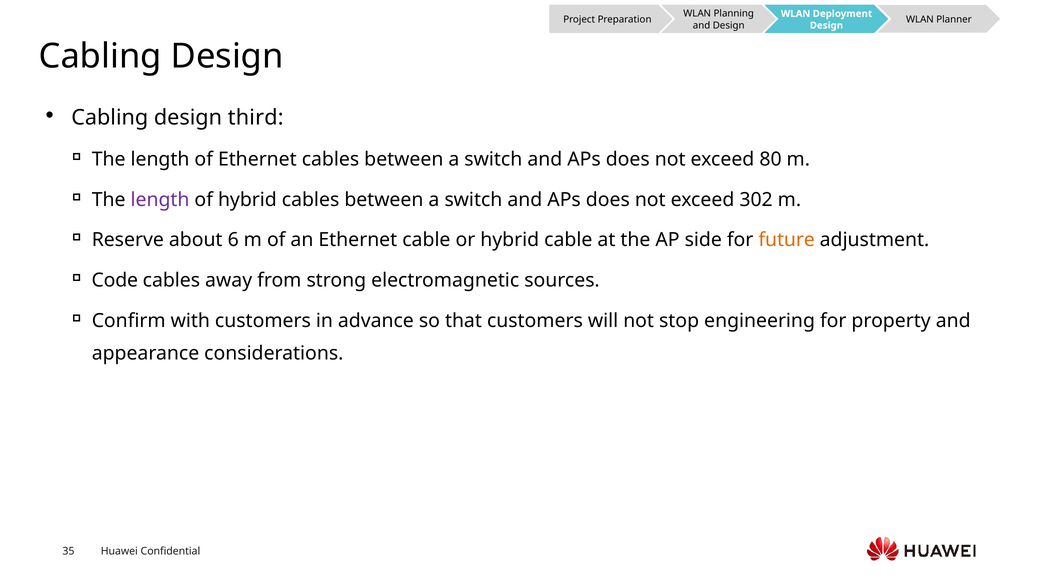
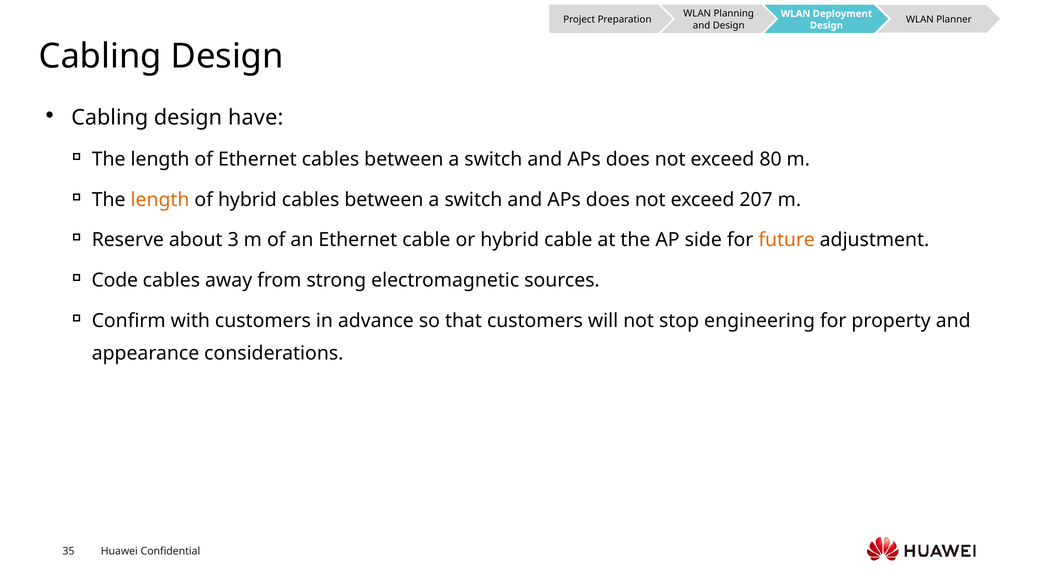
third: third -> have
length at (160, 200) colour: purple -> orange
302: 302 -> 207
6: 6 -> 3
